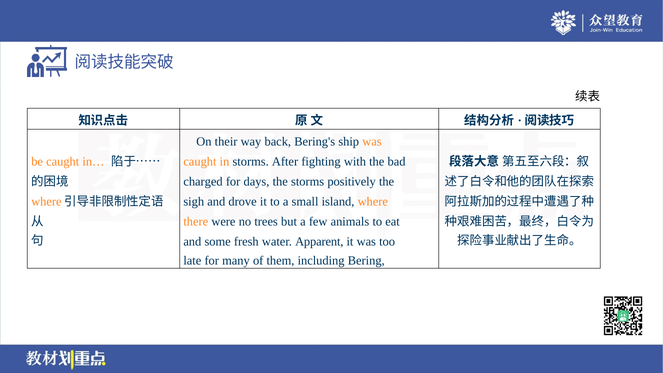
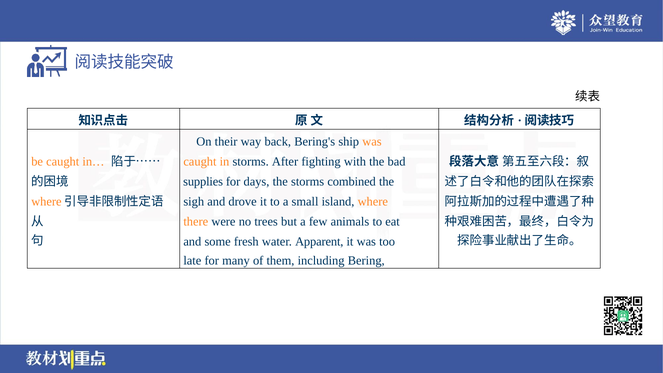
charged: charged -> supplies
positively: positively -> combined
